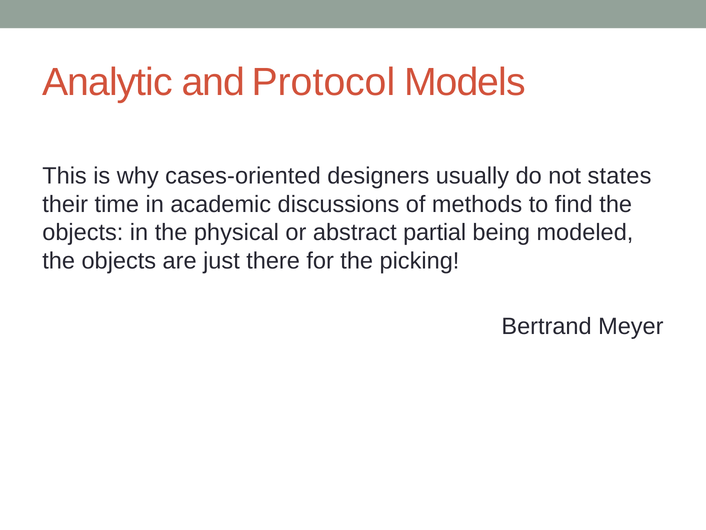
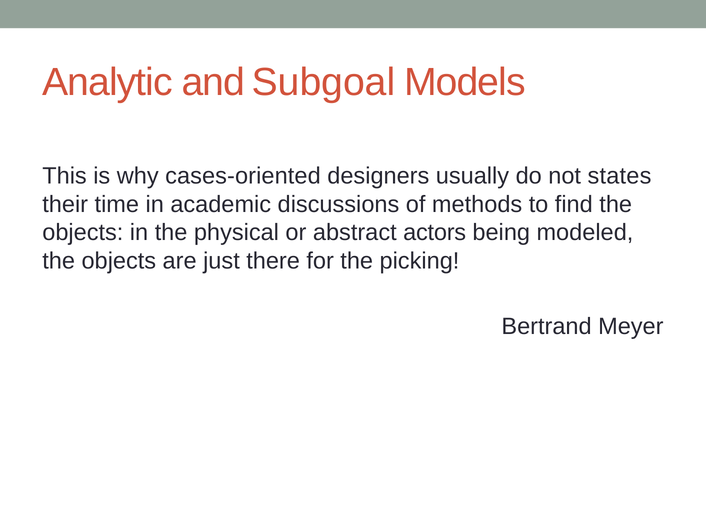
Protocol: Protocol -> Subgoal
partial: partial -> actors
